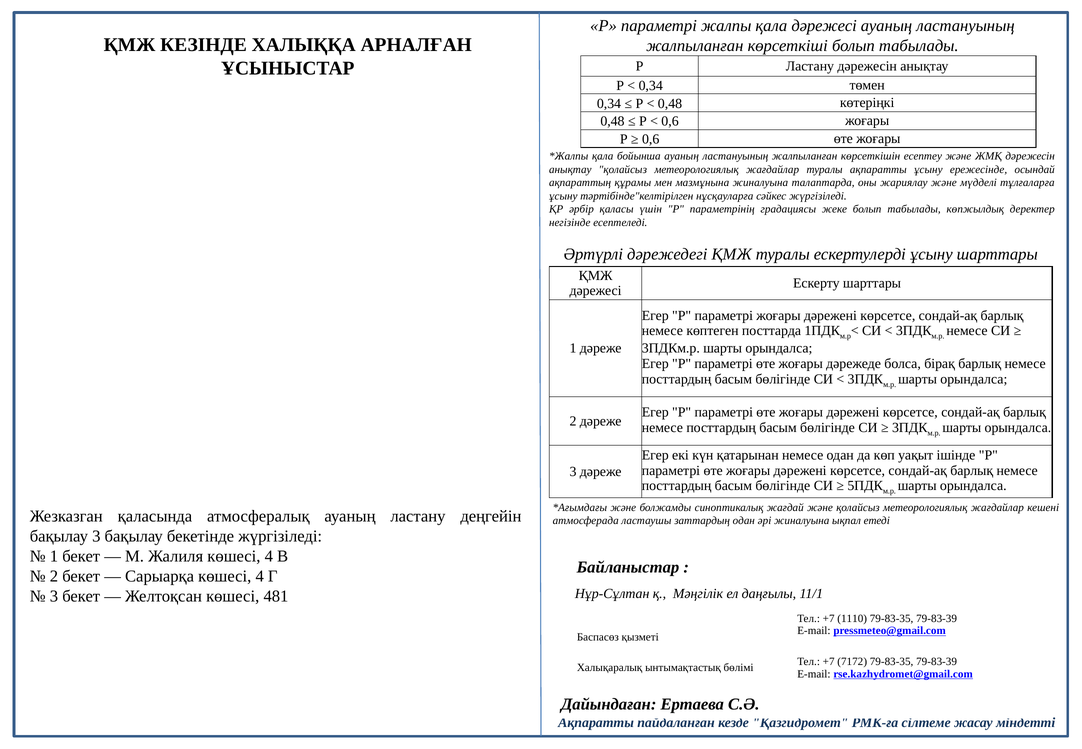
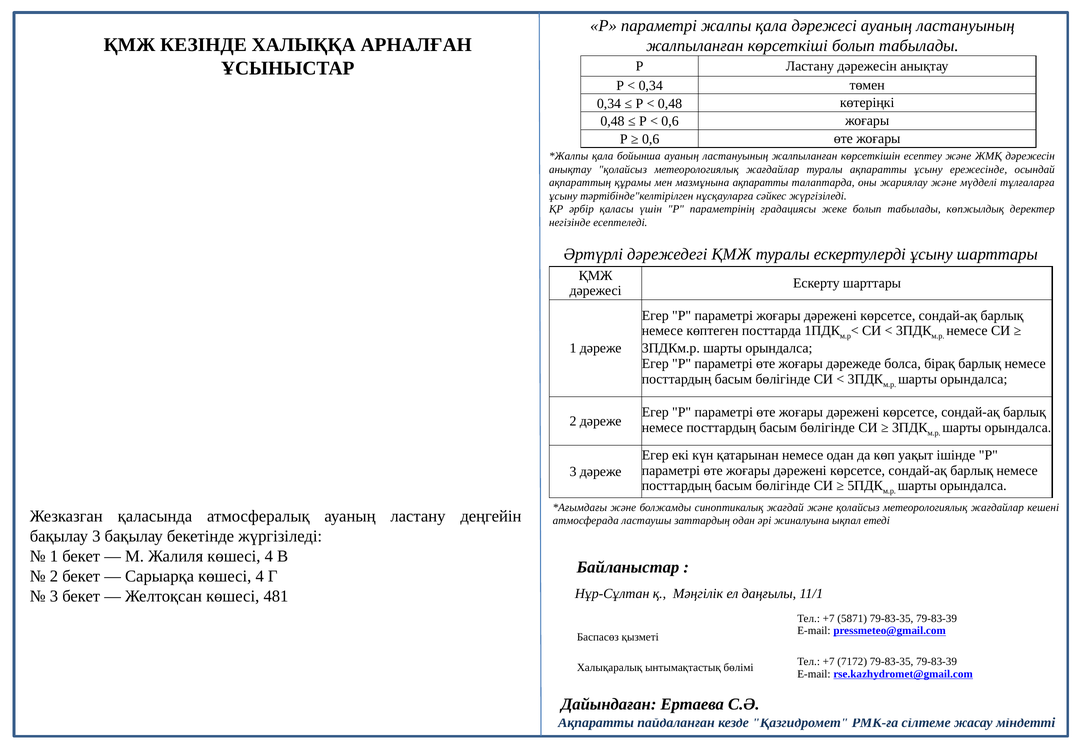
мазмұнына жиналуына: жиналуына -> ақпаратты
1110: 1110 -> 5871
